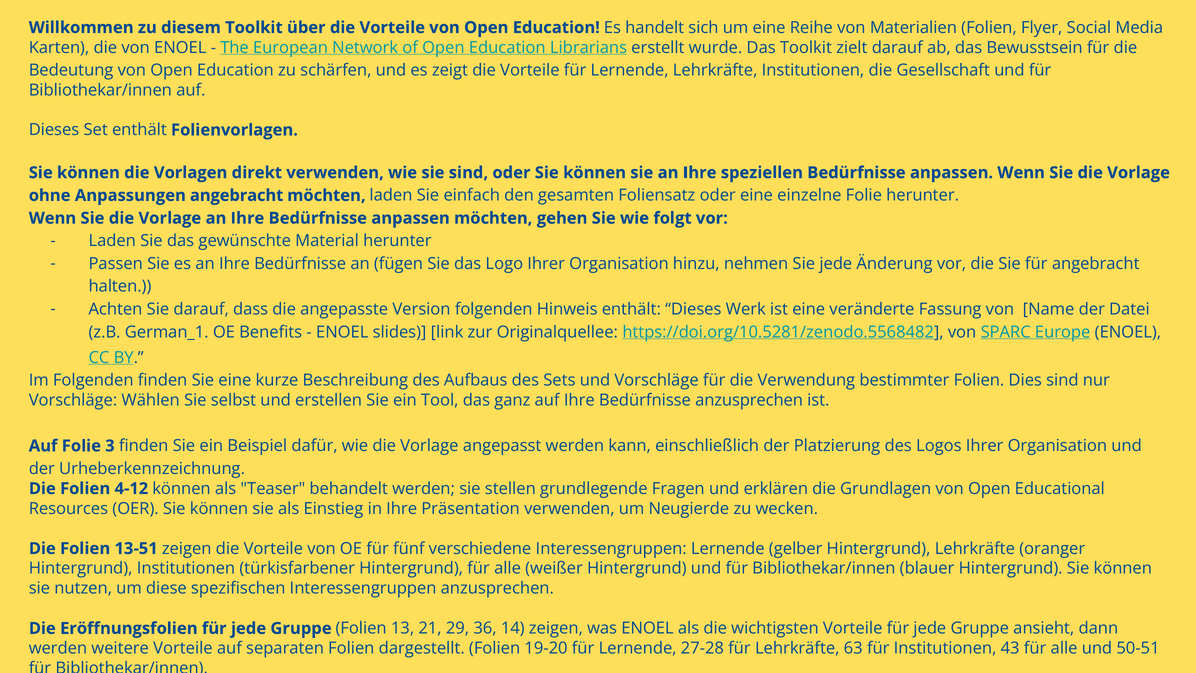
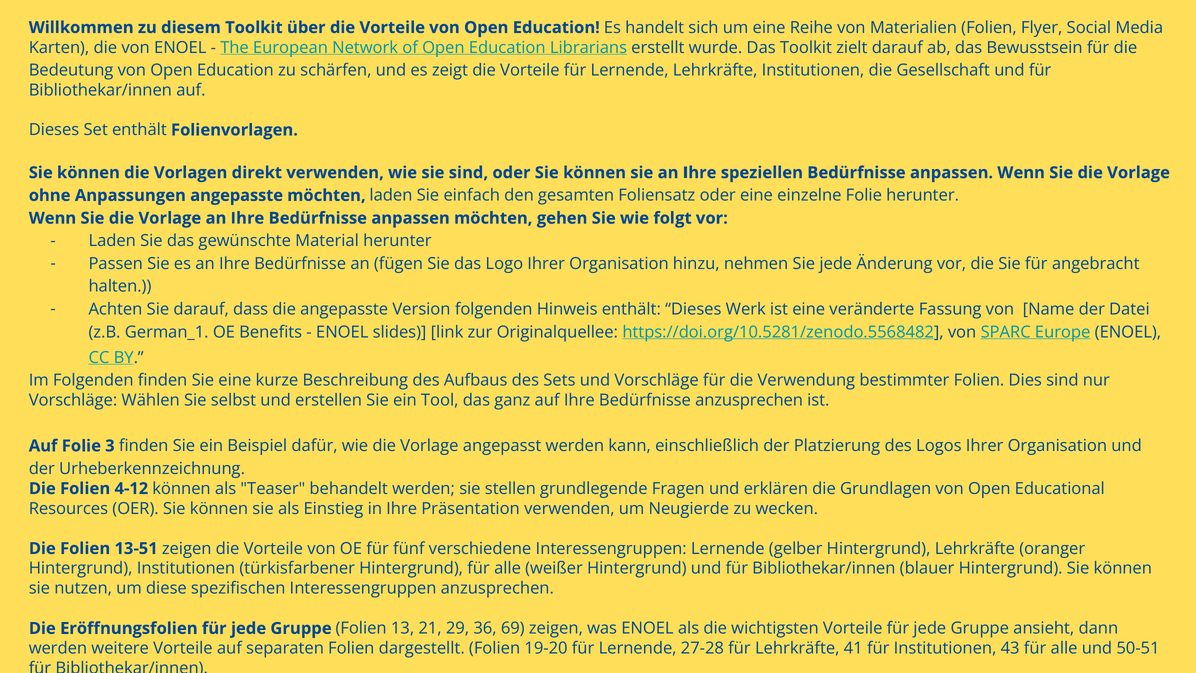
Anpassungen angebracht: angebracht -> angepasste
14: 14 -> 69
63: 63 -> 41
